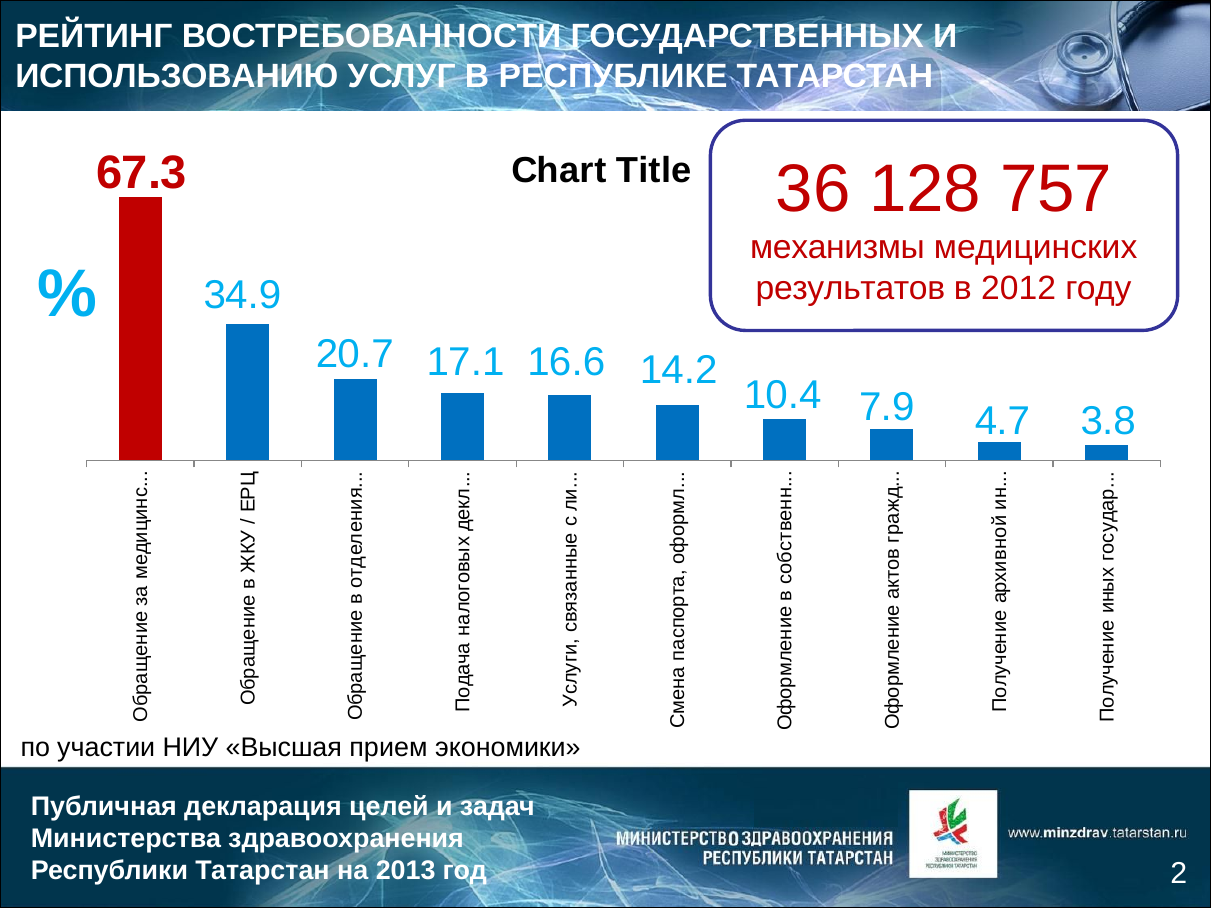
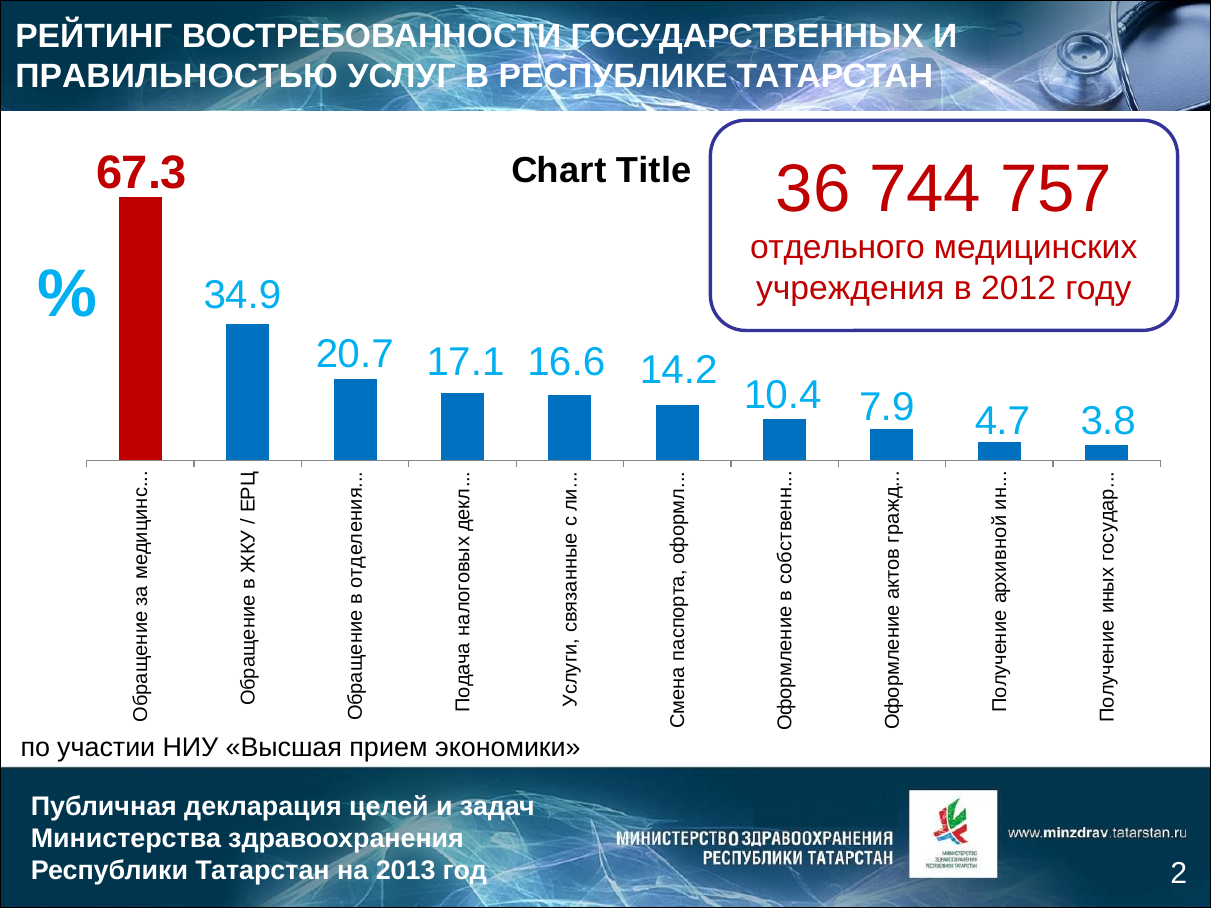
ИСПОЛЬЗОВАНИЮ: ИСПОЛЬЗОВАНИЮ -> ПРАВИЛЬНОСТЬЮ
128: 128 -> 744
механизмы: механизмы -> отдельного
результатов: результатов -> учреждения
